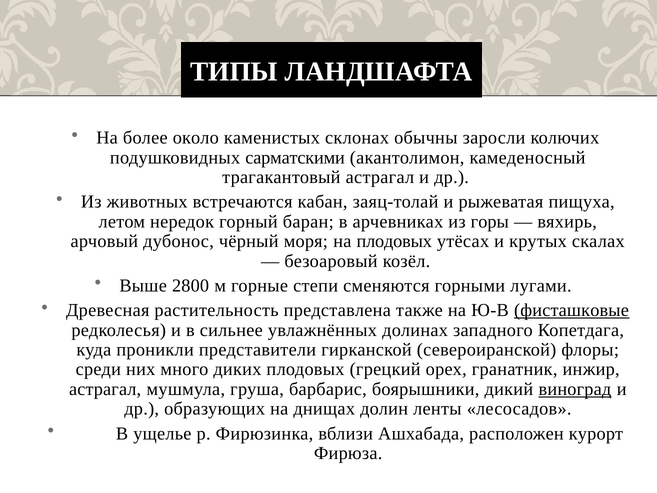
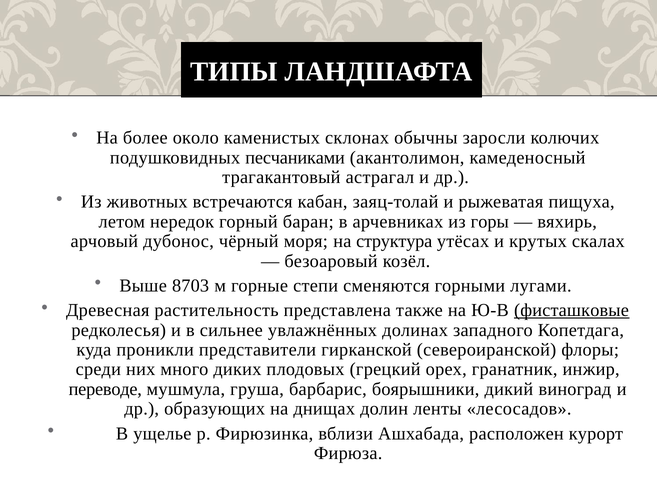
сарматскими: сарматскими -> песчаниками
на плодовых: плодовых -> структура
2800: 2800 -> 8703
астрагал at (105, 389): астрагал -> переводе
виноград underline: present -> none
